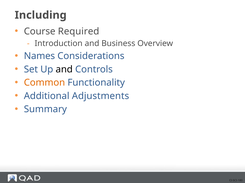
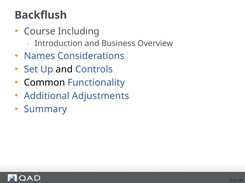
Including: Including -> Backflush
Required: Required -> Including
Common colour: orange -> black
